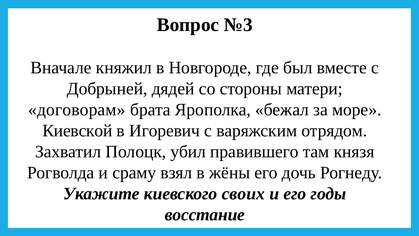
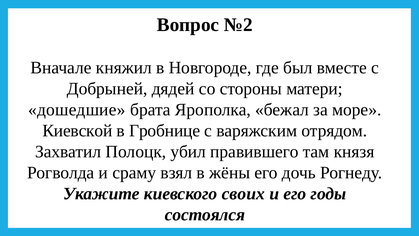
№3: №3 -> №2
договорам: договорам -> дошедшие
Игоревич: Игоревич -> Гробнице
восстание: восстание -> состоялся
